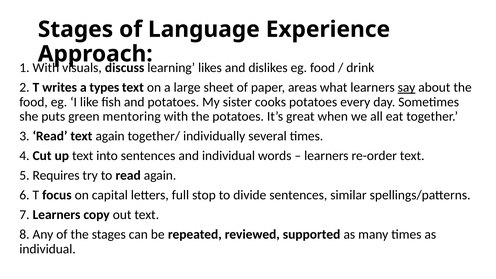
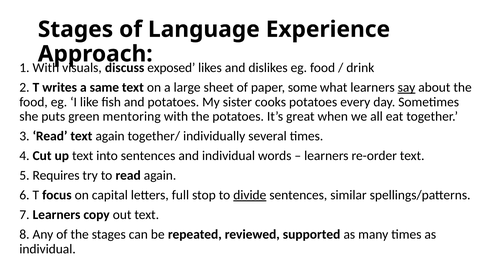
learning: learning -> exposed
types: types -> same
areas: areas -> some
divide underline: none -> present
